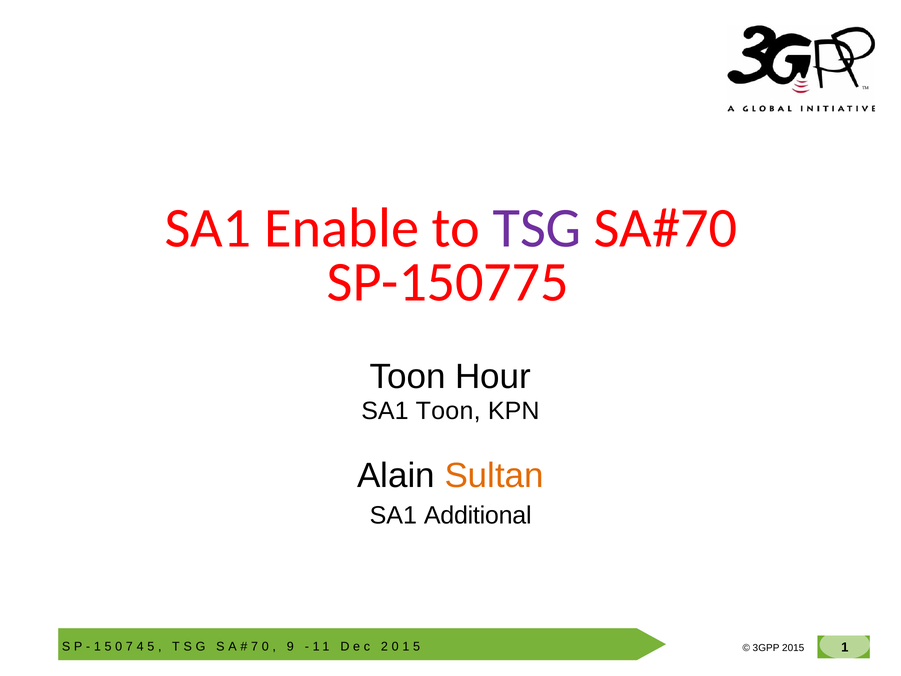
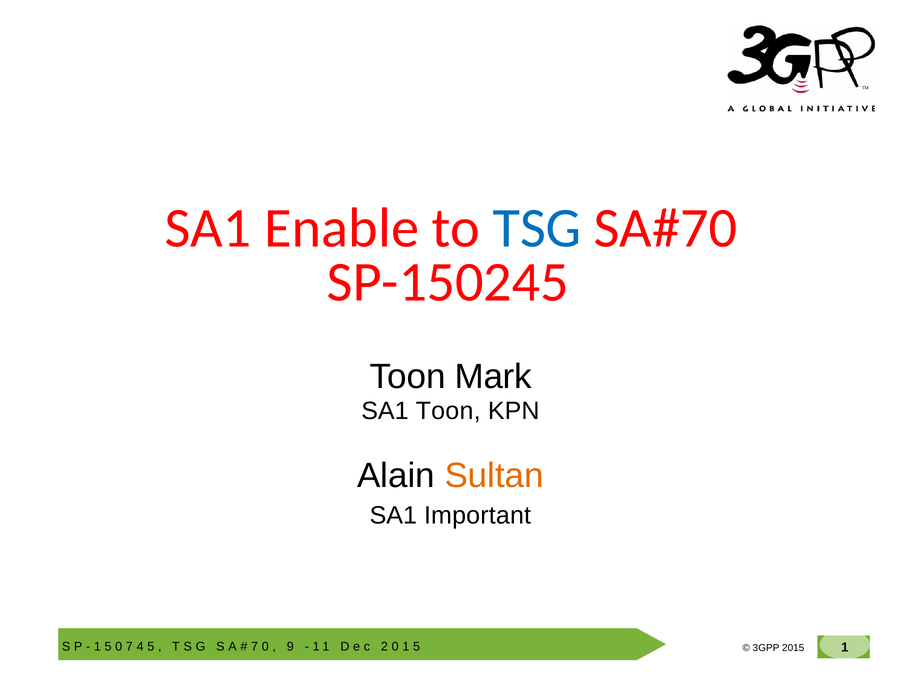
TSG colour: purple -> blue
SP-150775: SP-150775 -> SP-150245
Hour: Hour -> Mark
Additional: Additional -> Important
